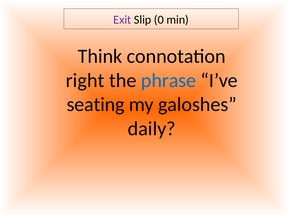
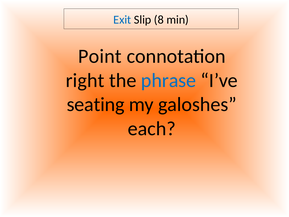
Exit colour: purple -> blue
0: 0 -> 8
Think: Think -> Point
daily: daily -> each
